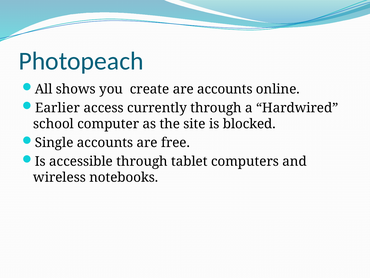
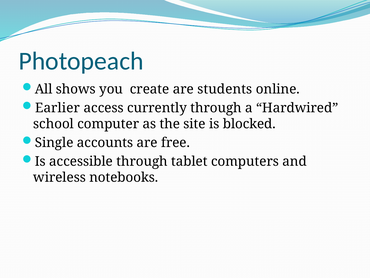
are accounts: accounts -> students
